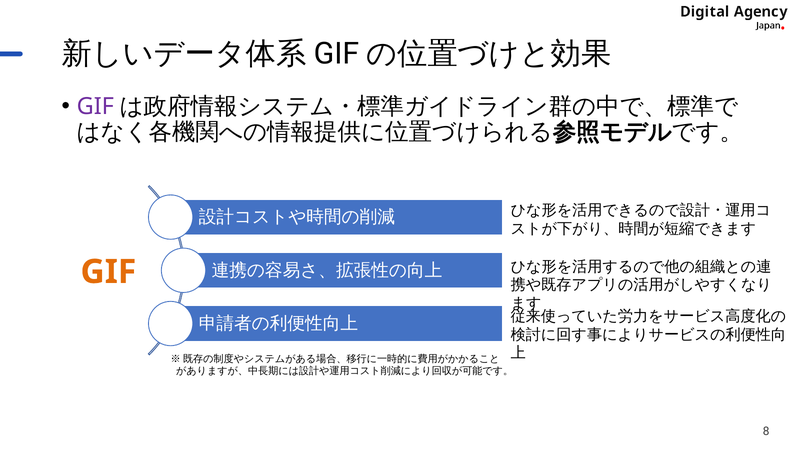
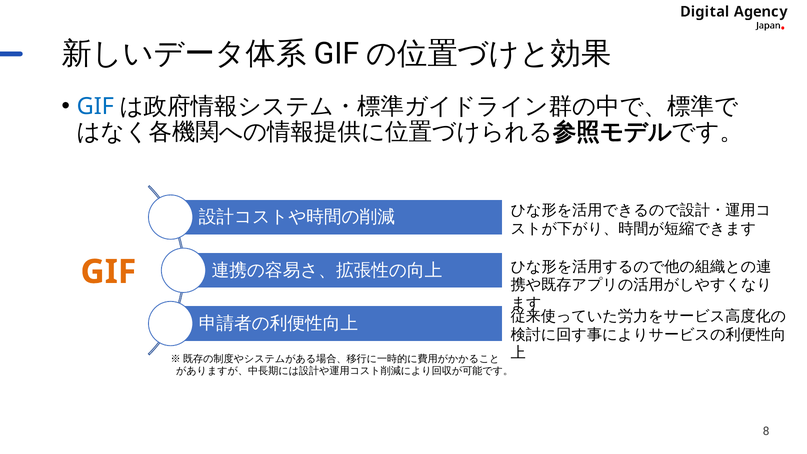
GIF at (95, 106) colour: purple -> blue
